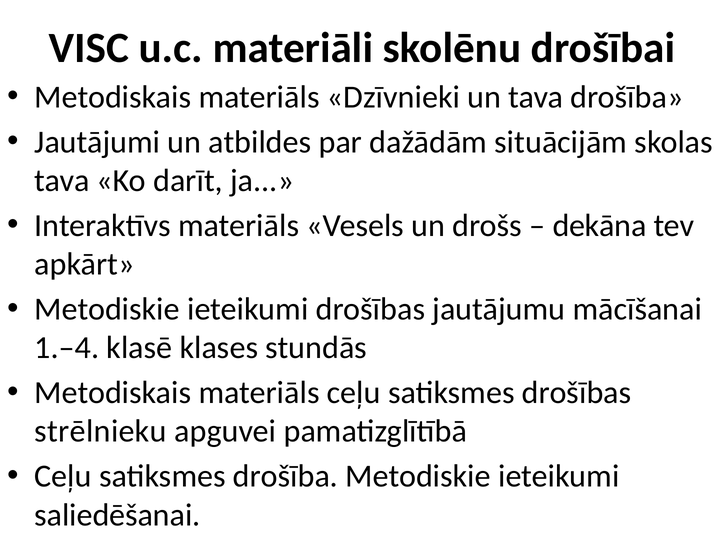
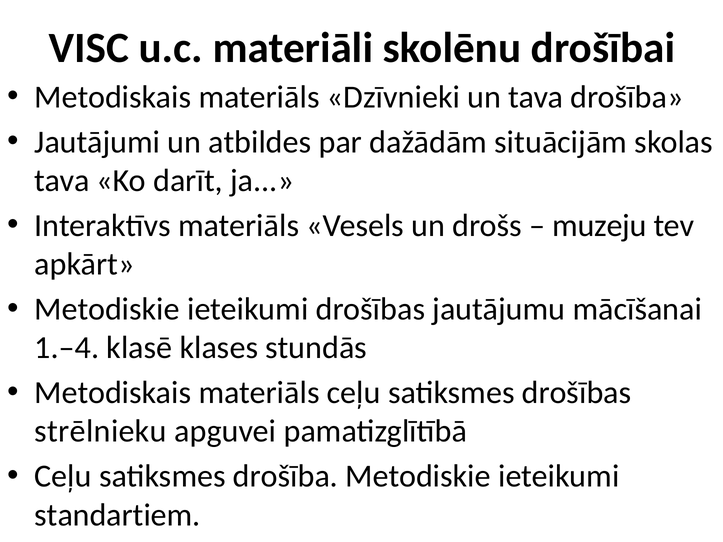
dekāna: dekāna -> muzeju
saliedēšanai: saliedēšanai -> standartiem
